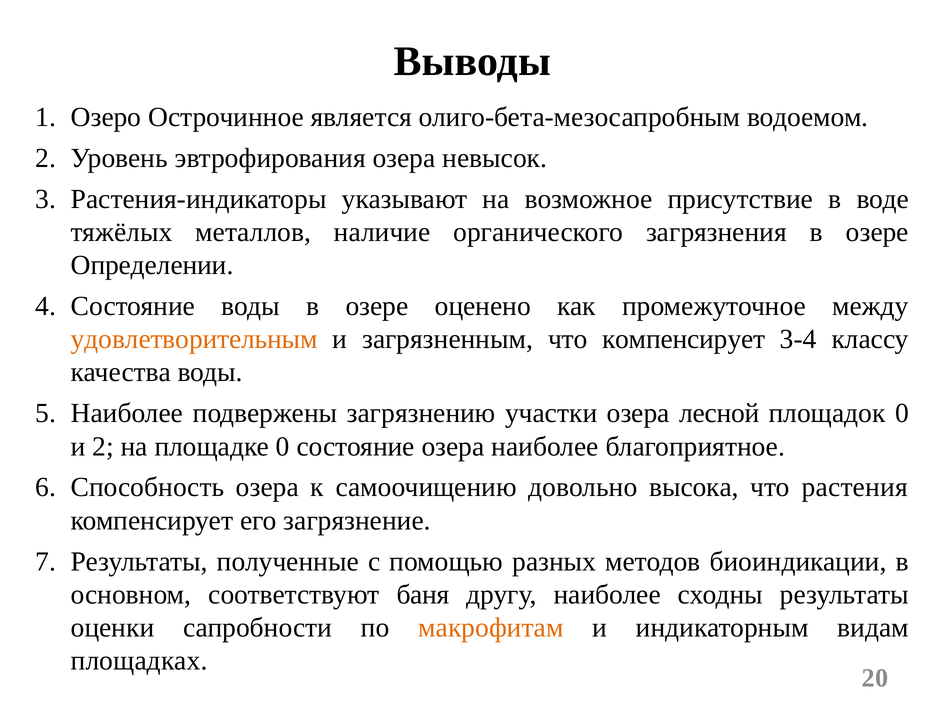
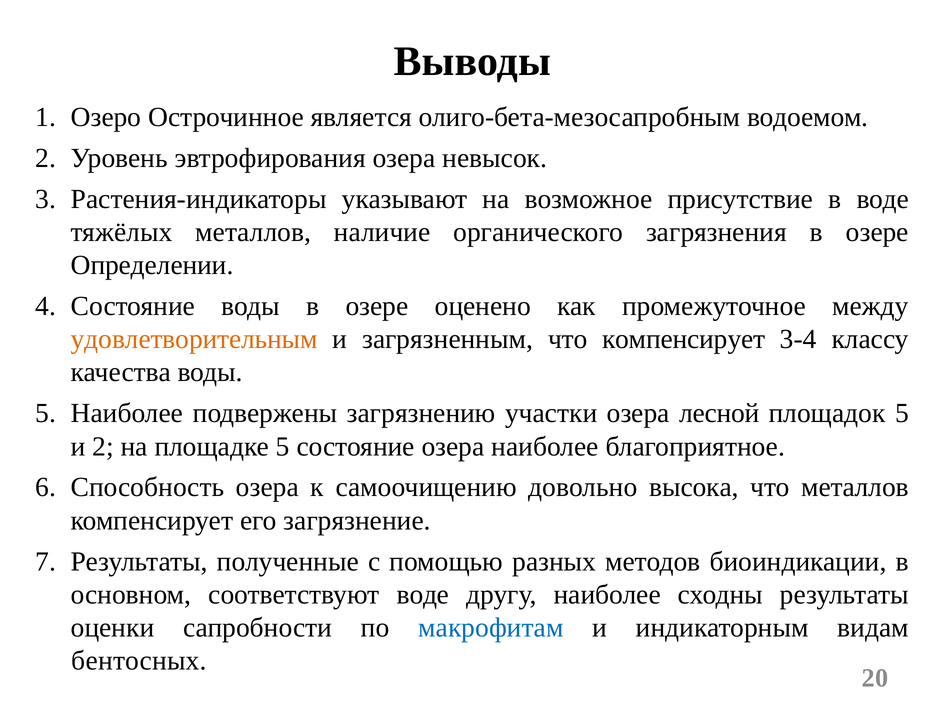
площадок 0: 0 -> 5
площадке 0: 0 -> 5
что растения: растения -> металлов
соответствуют баня: баня -> воде
макрофитам colour: orange -> blue
площадках: площадках -> бентосных
